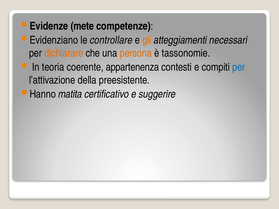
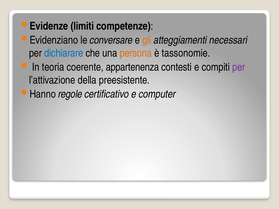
mete: mete -> limiti
controllare: controllare -> conversare
dichiarare colour: orange -> blue
per at (239, 67) colour: blue -> purple
matita: matita -> regole
suggerire: suggerire -> computer
